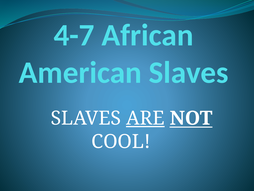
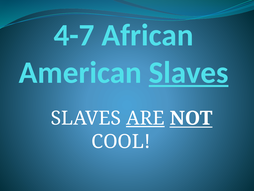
Slaves at (189, 72) underline: none -> present
